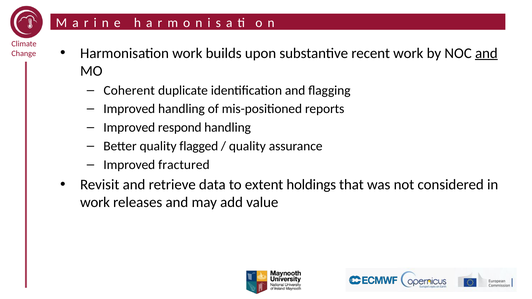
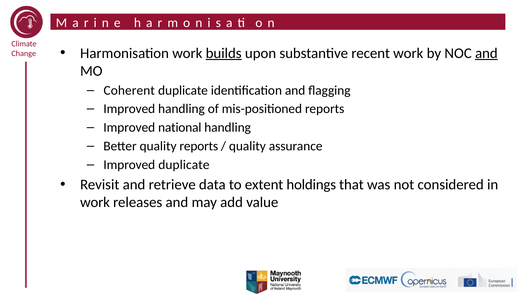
builds underline: none -> present
respond: respond -> national
quality flagged: flagged -> reports
Improved fractured: fractured -> duplicate
